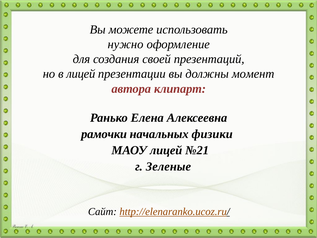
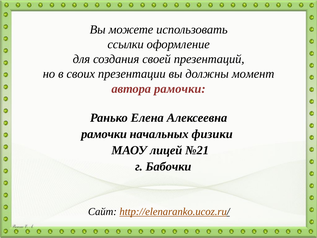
нужно: нужно -> ссылки
в лицей: лицей -> своих
автора клипарт: клипарт -> рамочки
Зеленые: Зеленые -> Бабочки
